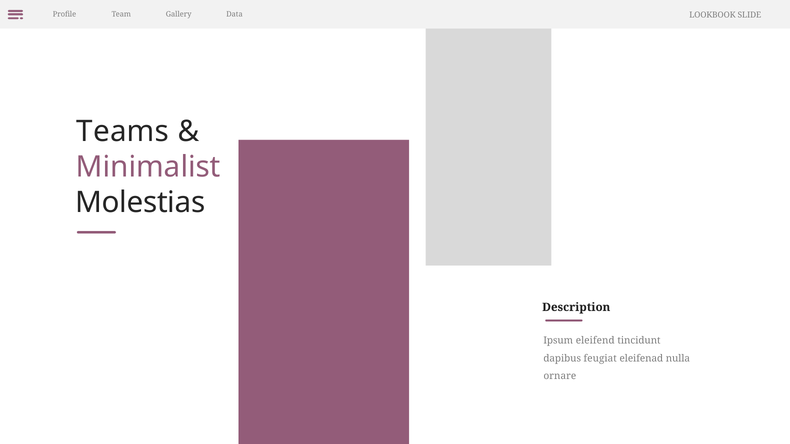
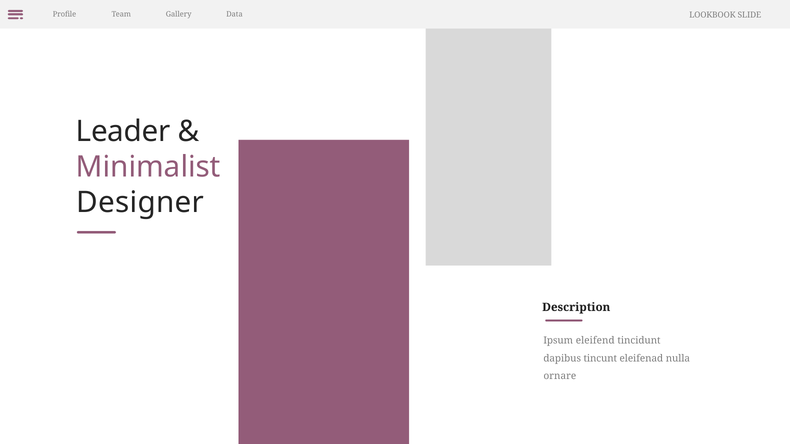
Teams: Teams -> Leader
Molestias: Molestias -> Designer
feugiat: feugiat -> tincunt
